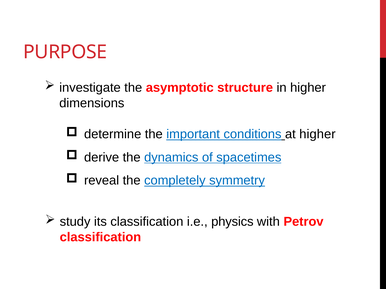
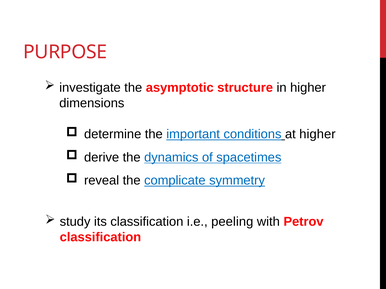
completely: completely -> complicate
physics: physics -> peeling
